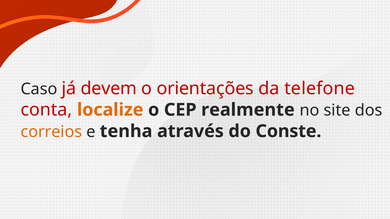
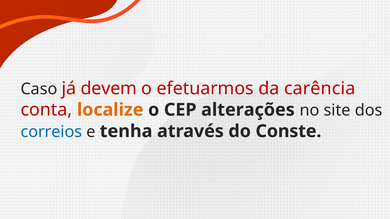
orientações: orientações -> efetuarmos
telefone: telefone -> carência
realmente: realmente -> alterações
correios colour: orange -> blue
